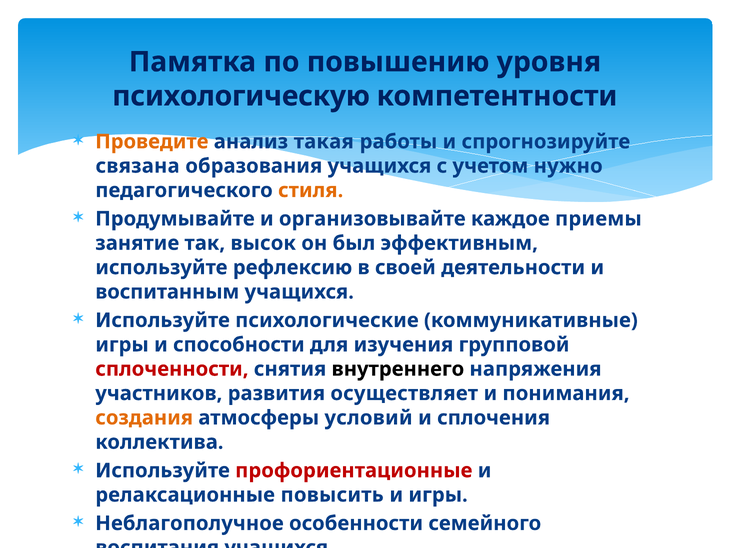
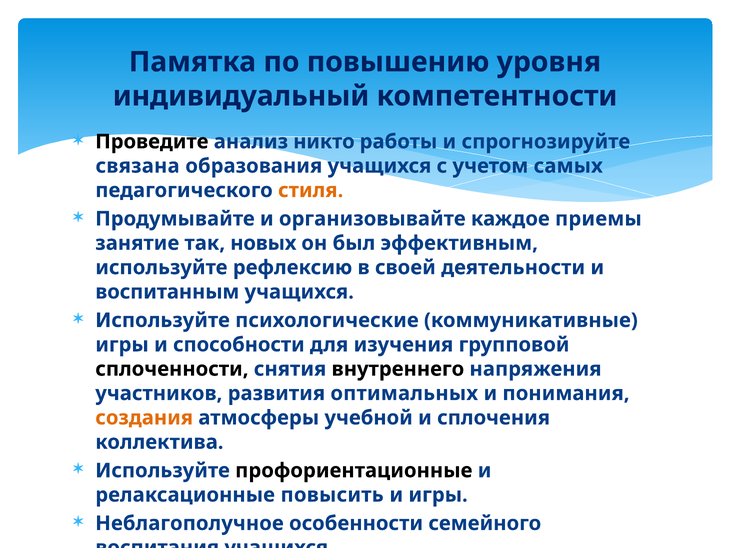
психологическую: психологическую -> индивидуальный
Проведите colour: orange -> black
такая: такая -> никто
нужно: нужно -> самых
высок: высок -> новых
сплоченности colour: red -> black
осуществляет: осуществляет -> оптимальных
условий: условий -> учебной
профориентационные colour: red -> black
